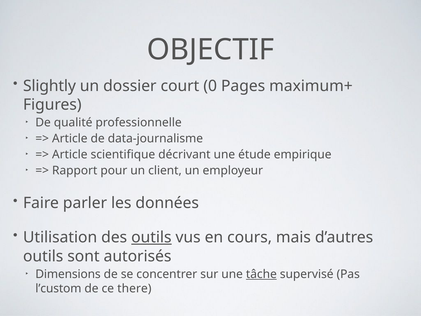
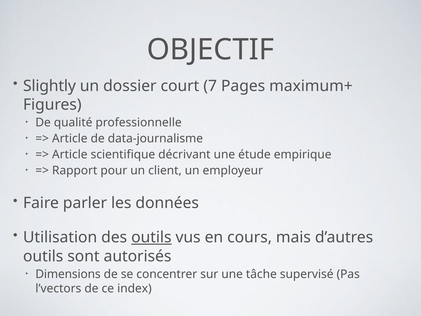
0: 0 -> 7
tâche underline: present -> none
l’custom: l’custom -> l’vectors
there: there -> index
